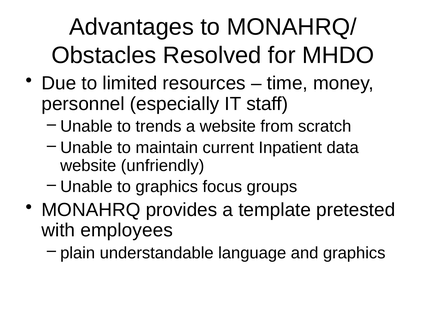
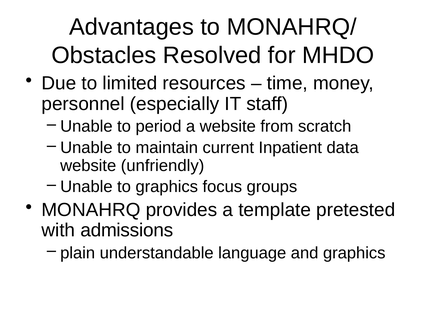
trends: trends -> period
employees: employees -> admissions
